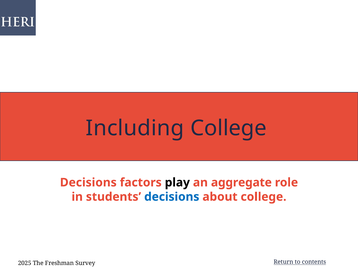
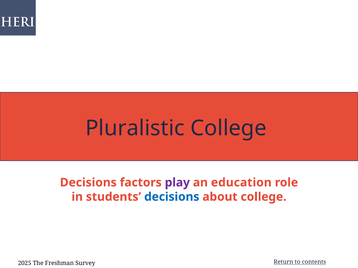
Including: Including -> Pluralistic
play colour: black -> purple
aggregate: aggregate -> education
